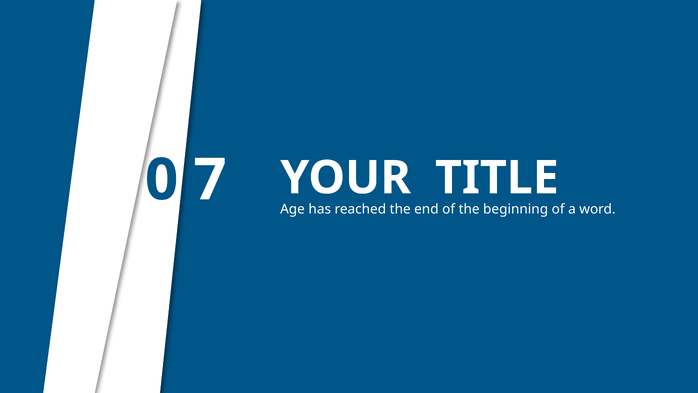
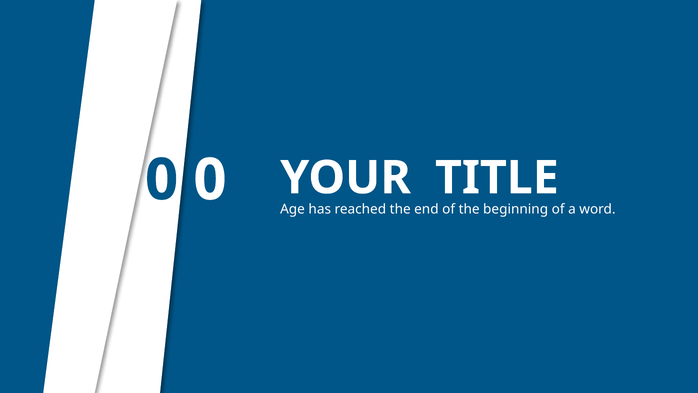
0 7: 7 -> 0
